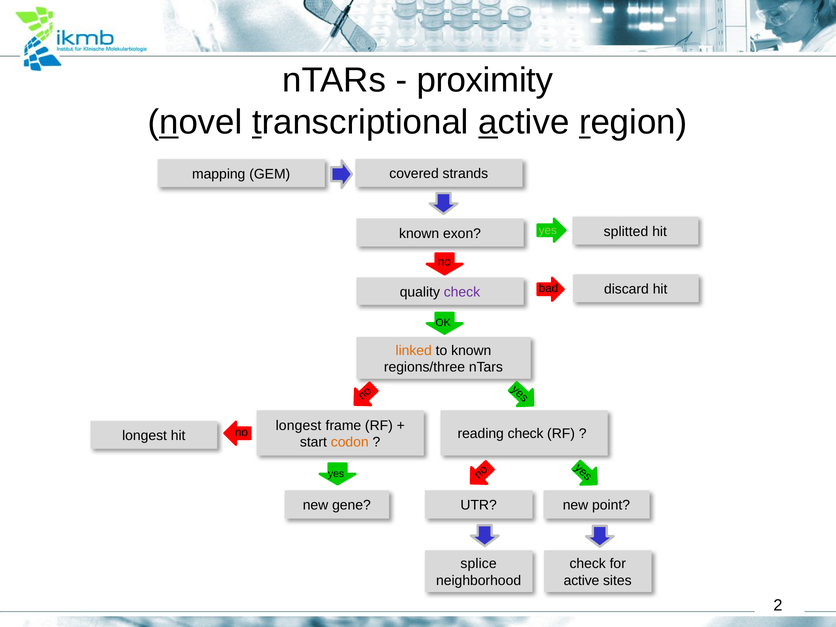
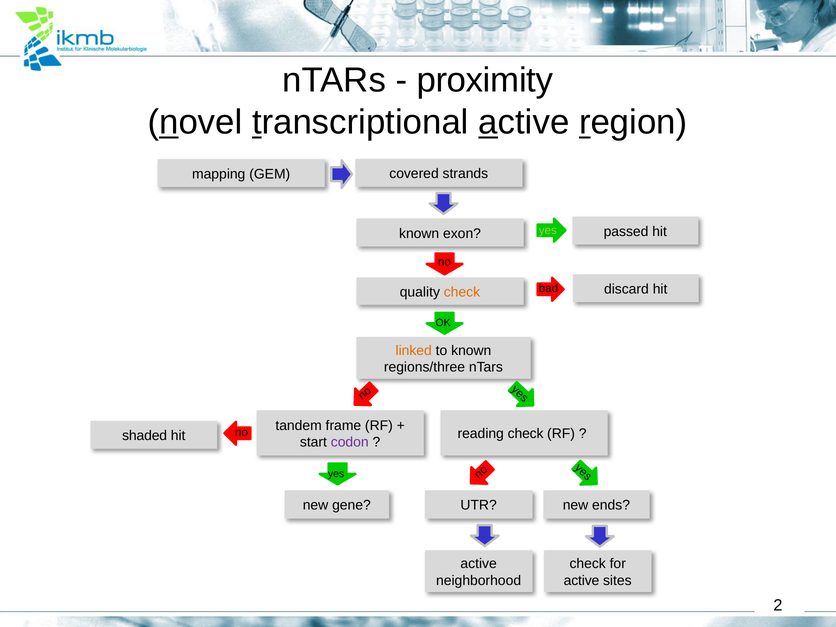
splitted: splitted -> passed
check at (462, 292) colour: purple -> orange
longest at (298, 426): longest -> tandem
longest at (145, 436): longest -> shaded
codon colour: orange -> purple
point: point -> ends
splice at (479, 564): splice -> active
